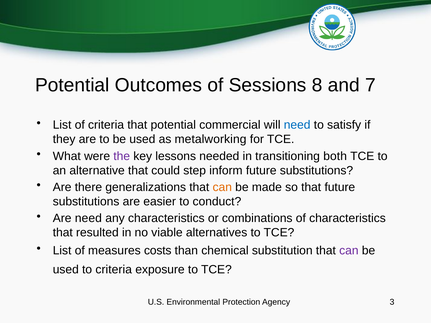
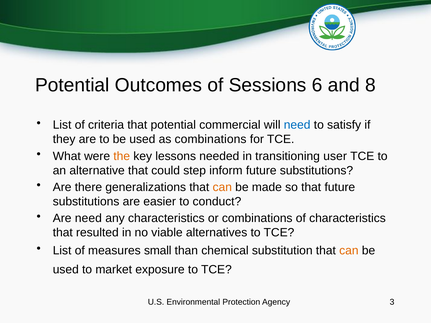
8: 8 -> 6
7: 7 -> 8
as metalworking: metalworking -> combinations
the colour: purple -> orange
both: both -> user
costs: costs -> small
can at (349, 251) colour: purple -> orange
to criteria: criteria -> market
